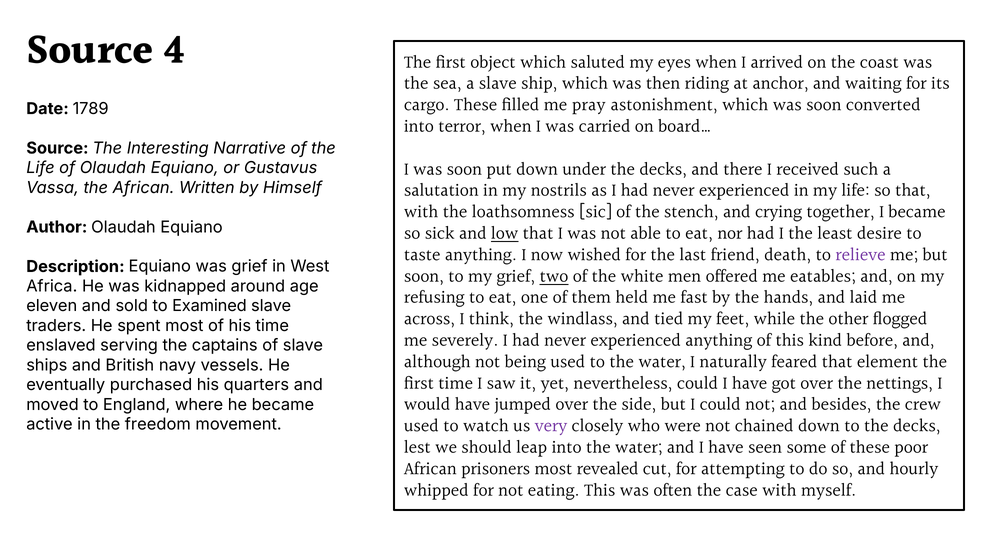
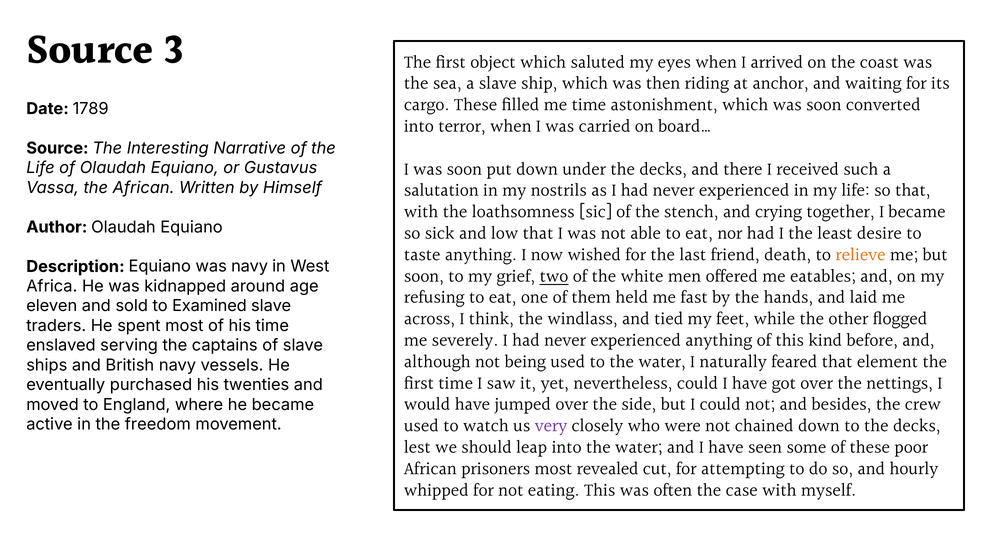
4: 4 -> 3
me pray: pray -> time
low underline: present -> none
relieve colour: purple -> orange
was grief: grief -> navy
quarters: quarters -> twenties
